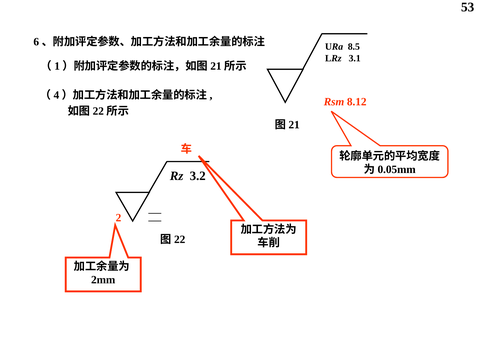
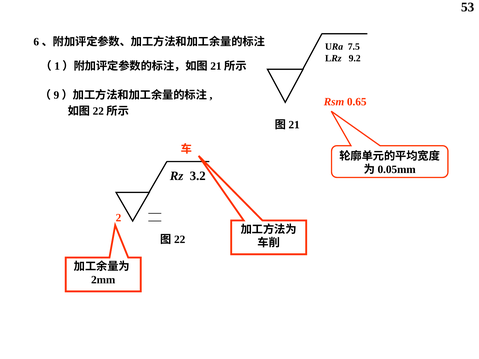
8.5: 8.5 -> 7.5
3.1: 3.1 -> 9.2
4: 4 -> 9
8.12: 8.12 -> 0.65
